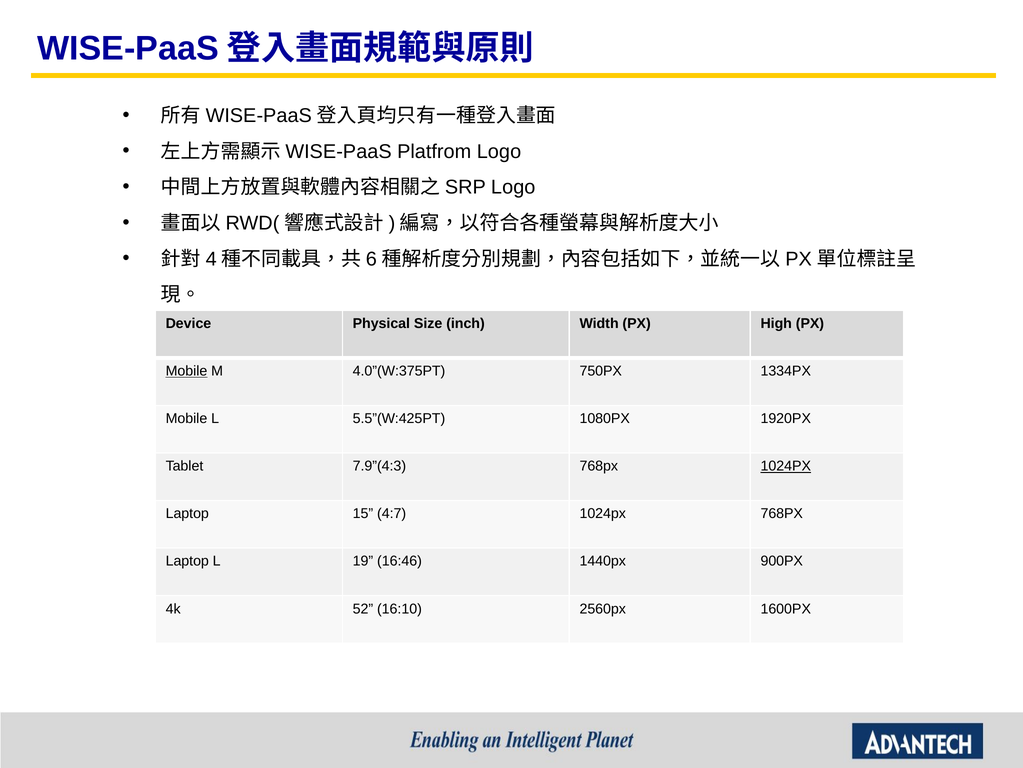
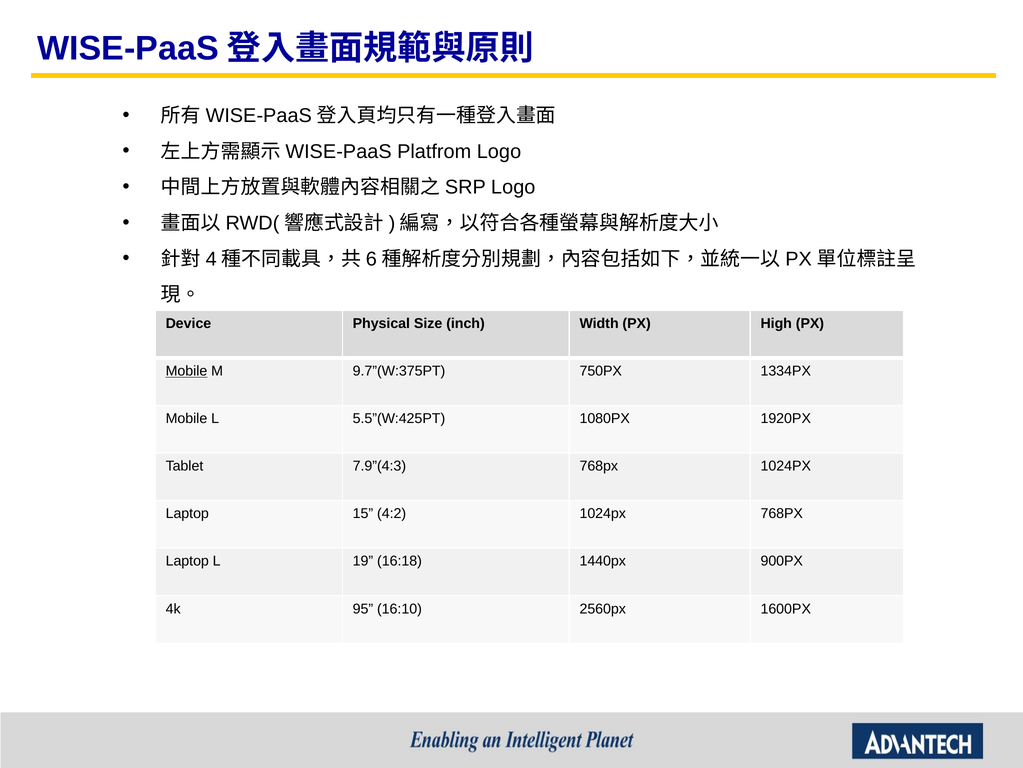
4.0”(W:375PT: 4.0”(W:375PT -> 9.7”(W:375PT
1024PX at (786, 466) underline: present -> none
4:7: 4:7 -> 4:2
16:46: 16:46 -> 16:18
52: 52 -> 95
